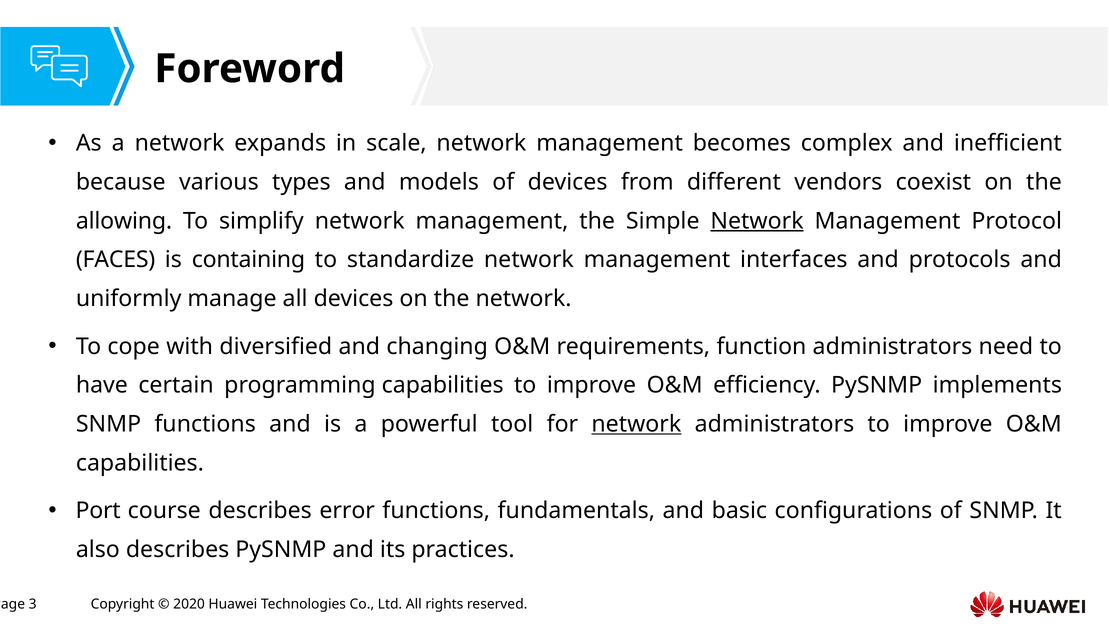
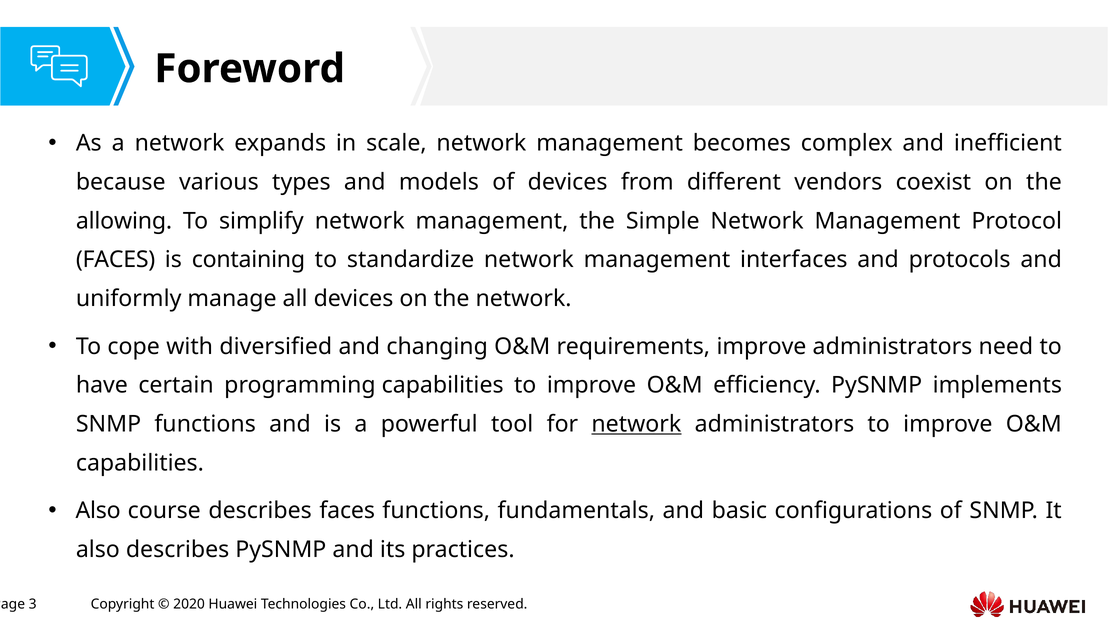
Network at (757, 221) underline: present -> none
requirements function: function -> improve
Port at (98, 511): Port -> Also
describes error: error -> faces
